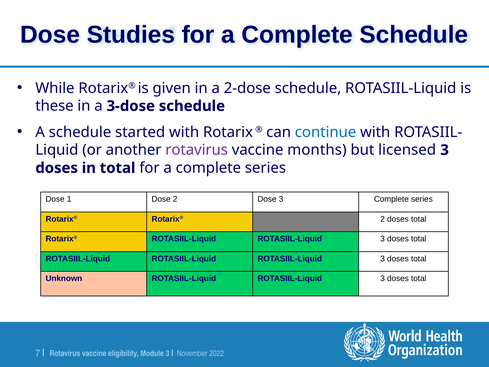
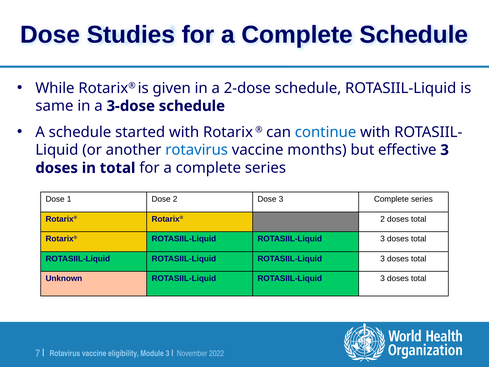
these: these -> same
rotavirus at (197, 150) colour: purple -> blue
licensed: licensed -> effective
